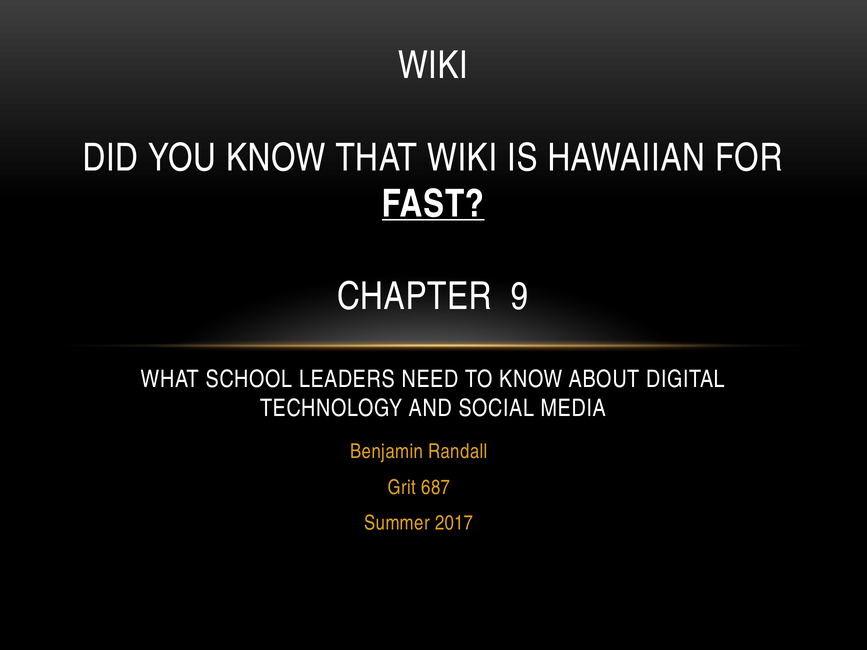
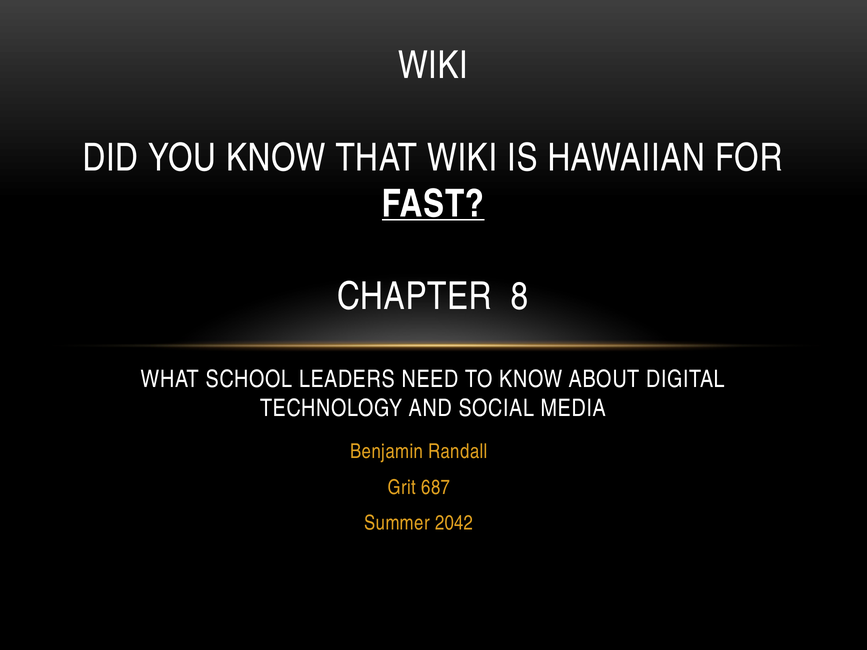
9: 9 -> 8
2017: 2017 -> 2042
